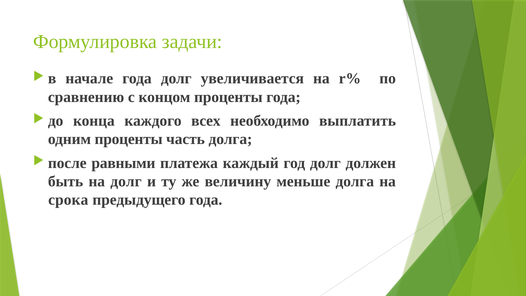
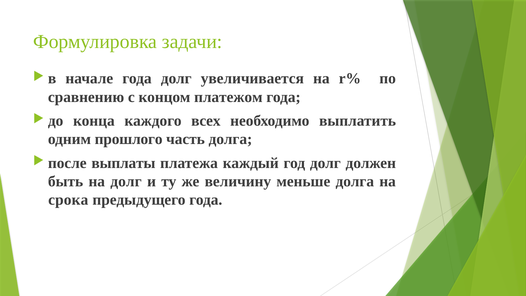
концом проценты: проценты -> платежом
одним проценты: проценты -> прошлого
равными: равными -> выплаты
